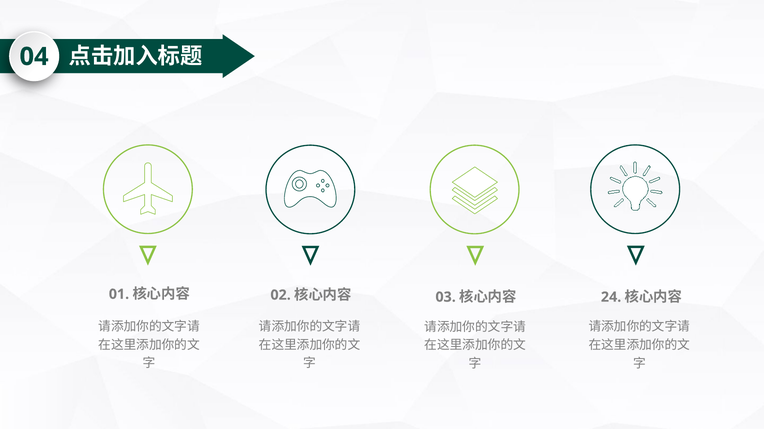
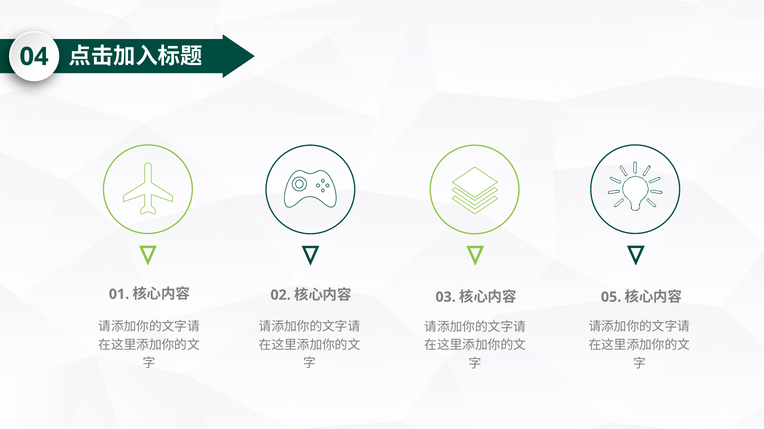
24: 24 -> 05
